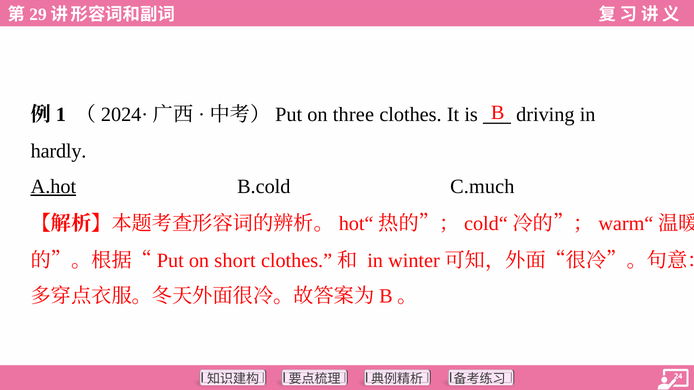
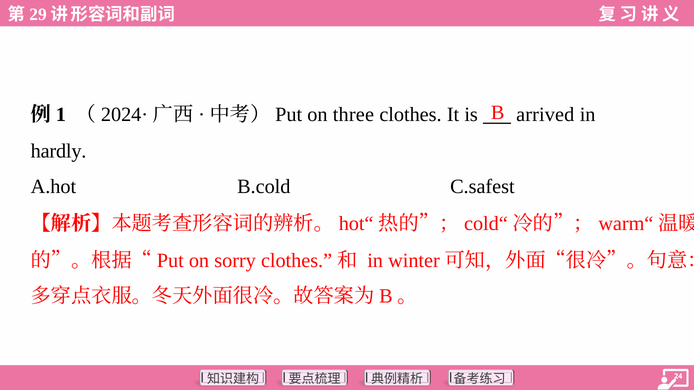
driving: driving -> arrived
A.hot underline: present -> none
C.much: C.much -> C.safest
short: short -> sorry
